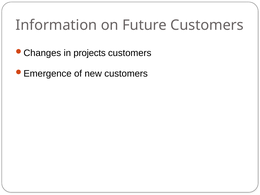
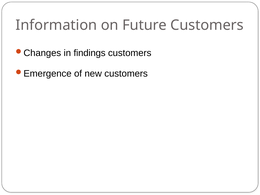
projects: projects -> findings
